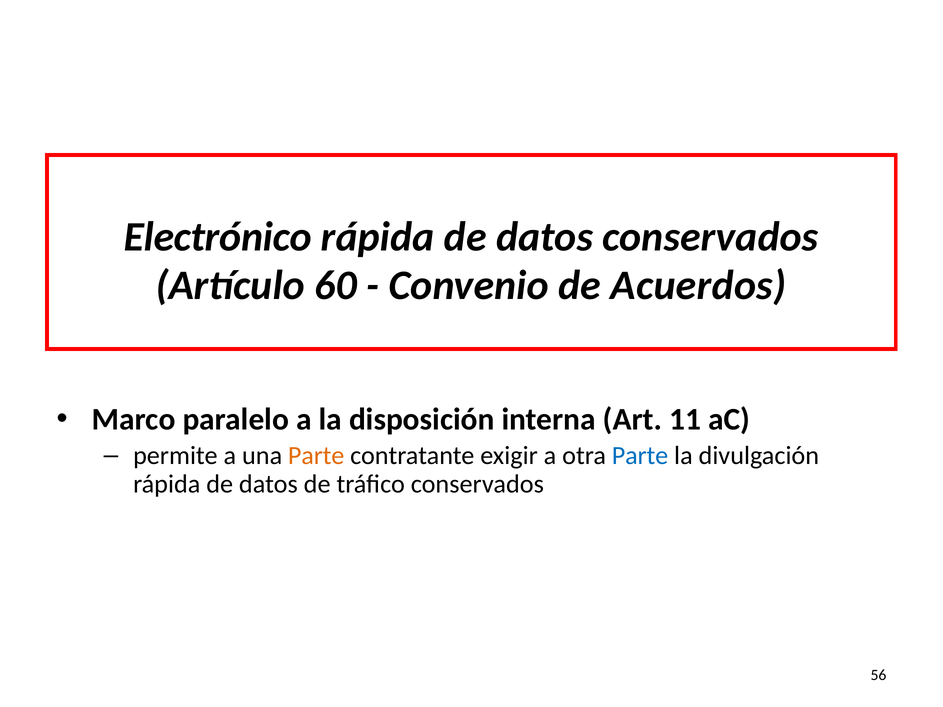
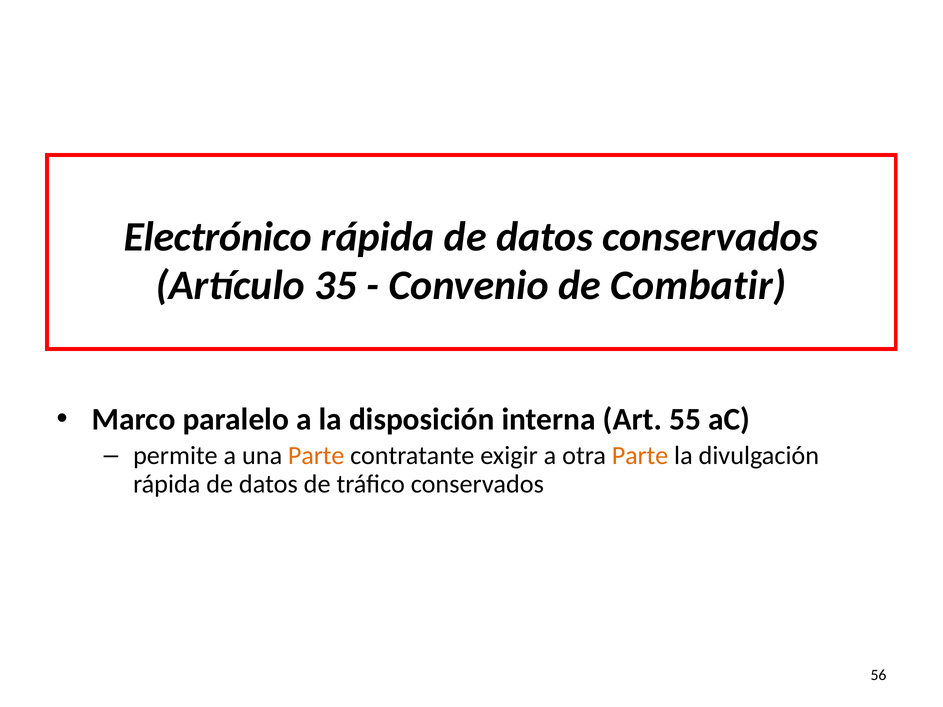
60: 60 -> 35
Acuerdos: Acuerdos -> Combatir
11: 11 -> 55
Parte at (640, 456) colour: blue -> orange
